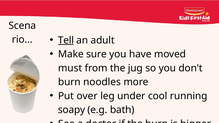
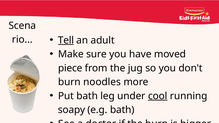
must at (70, 68): must -> piece
Put over: over -> bath
cool underline: none -> present
